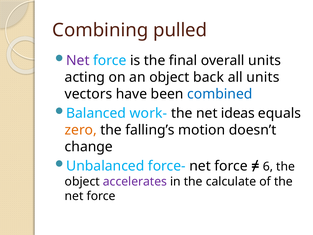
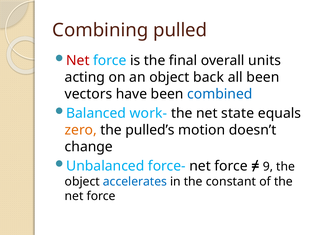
Net at (78, 60) colour: purple -> red
all units: units -> been
ideas: ideas -> state
falling’s: falling’s -> pulled’s
6: 6 -> 9
accelerates colour: purple -> blue
calculate: calculate -> constant
